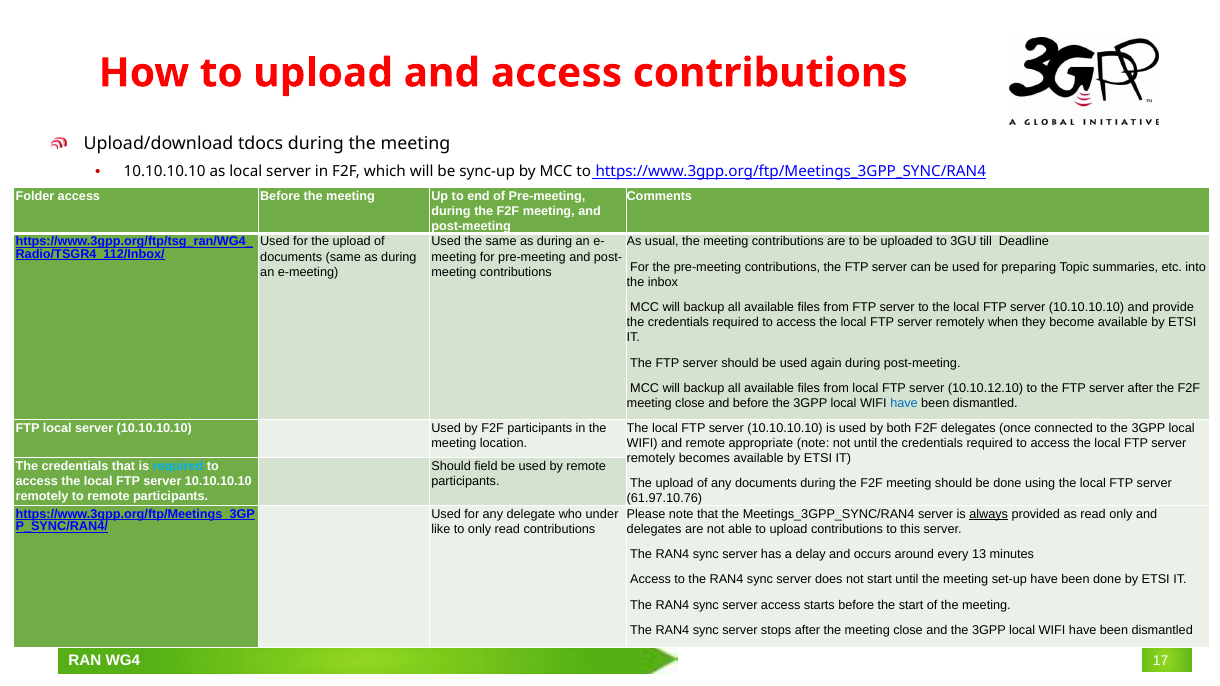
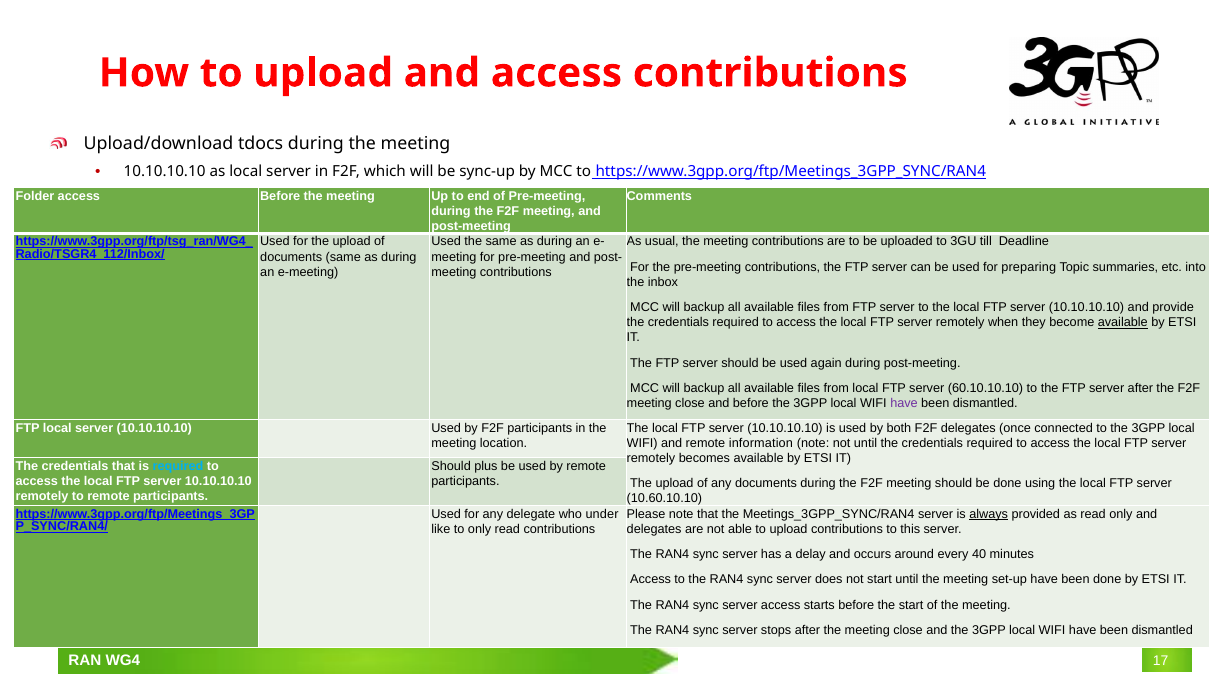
available at (1123, 323) underline: none -> present
10.10.12.10: 10.10.12.10 -> 60.10.10.10
have at (904, 404) colour: blue -> purple
appropriate: appropriate -> information
field: field -> plus
61.97.10.76: 61.97.10.76 -> 10.60.10.10
13: 13 -> 40
